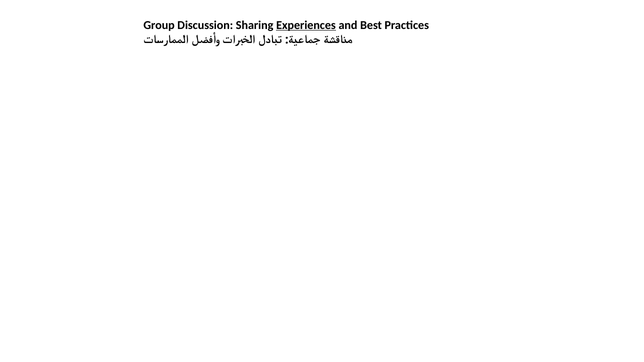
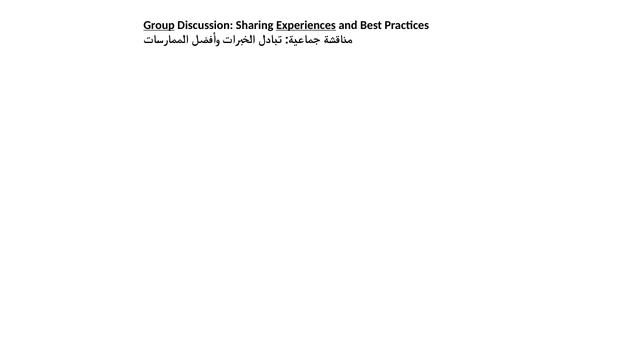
Group underline: none -> present
